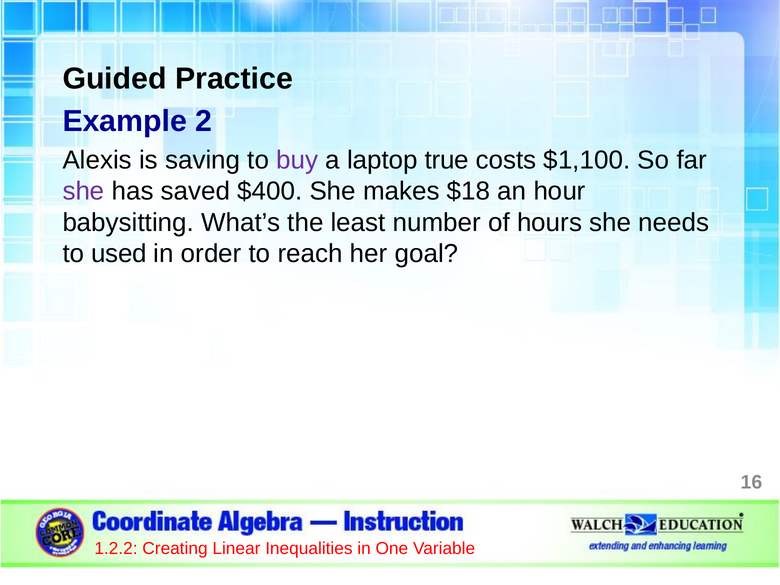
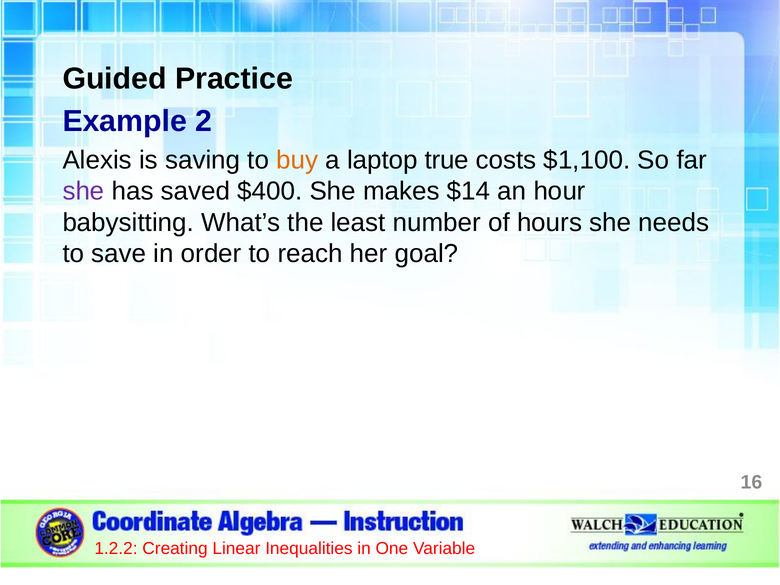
buy colour: purple -> orange
$18: $18 -> $14
used: used -> save
